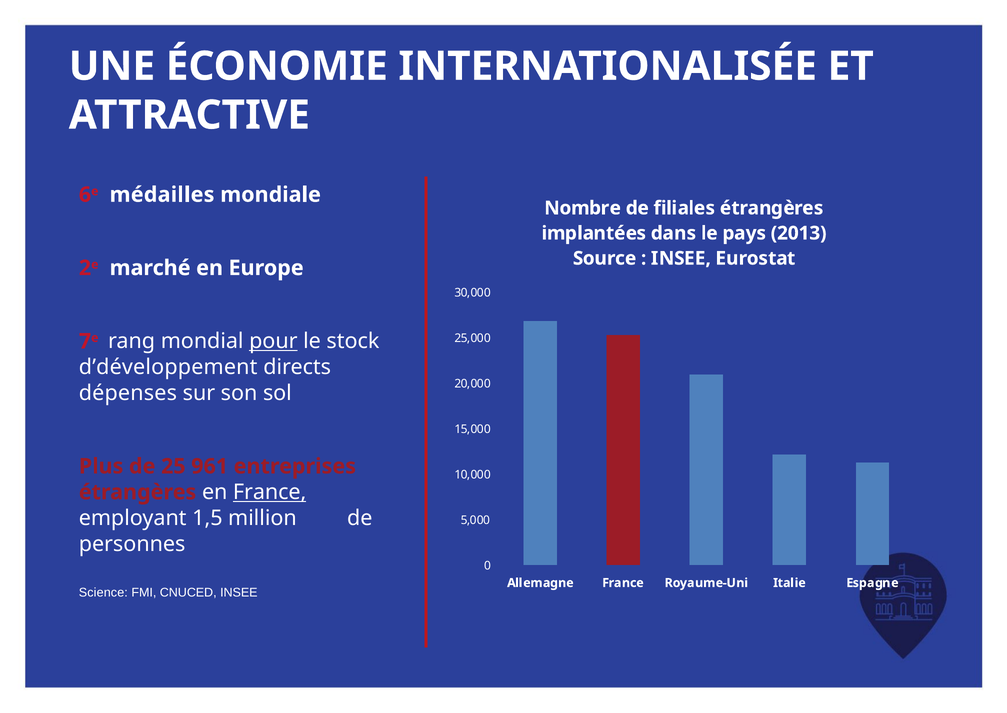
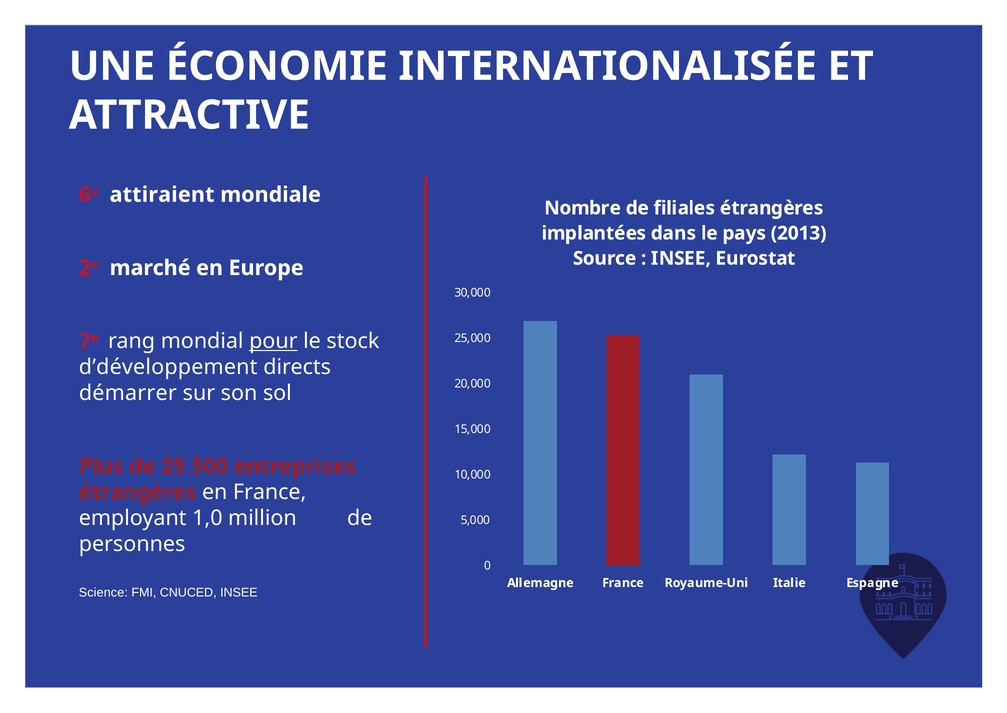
médailles: médailles -> attiraient
dépenses: dépenses -> démarrer
961: 961 -> 500
France at (270, 492) underline: present -> none
1,5: 1,5 -> 1,0
